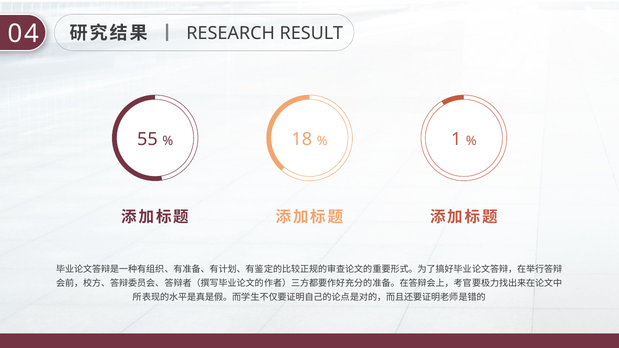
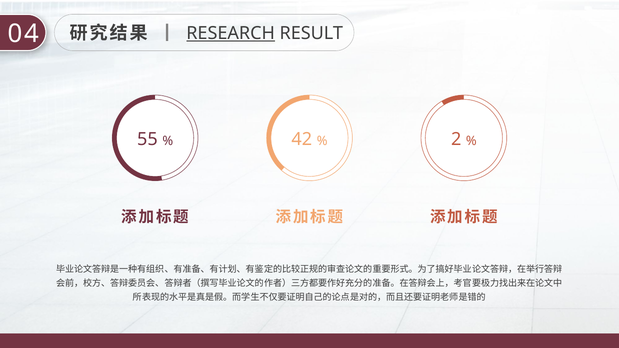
RESEARCH underline: none -> present
18: 18 -> 42
1: 1 -> 2
